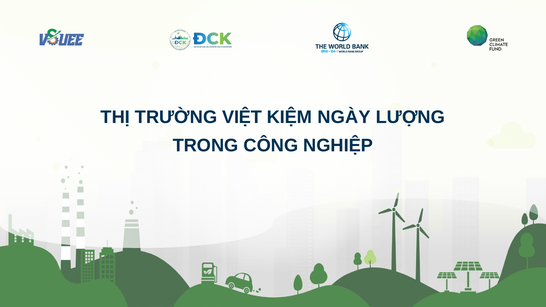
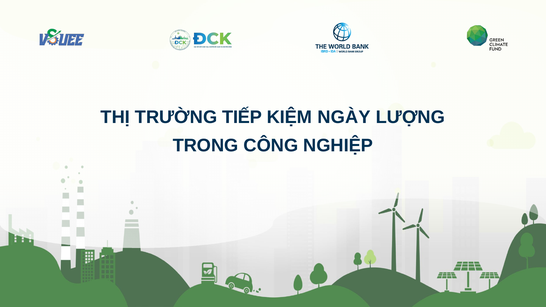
VIỆT: VIỆT -> TIẾP
